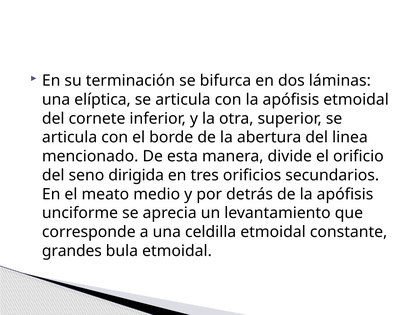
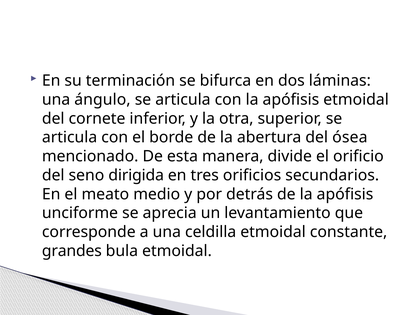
elíptica: elíptica -> ángulo
linea: linea -> ósea
